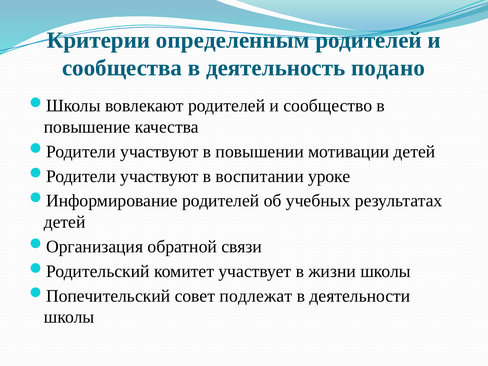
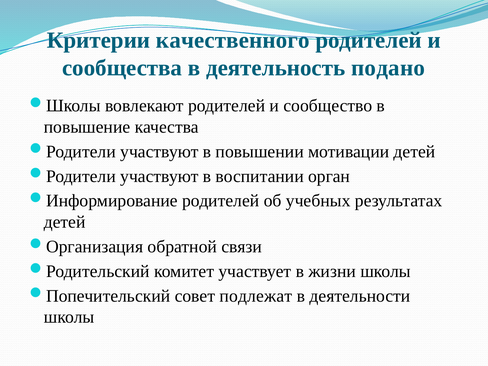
определенным: определенным -> качественного
уроке: уроке -> орган
